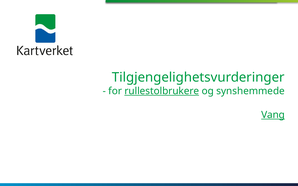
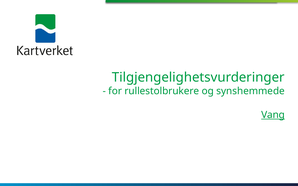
rullestolbrukere underline: present -> none
